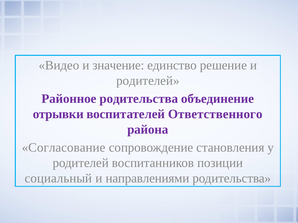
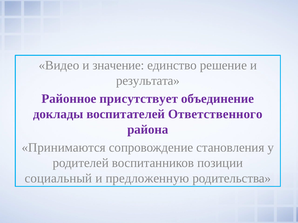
родителей at (148, 81): родителей -> результата
Районное родительства: родительства -> присутствует
отрывки: отрывки -> доклады
Согласование: Согласование -> Принимаются
направлениями: направлениями -> предложенную
